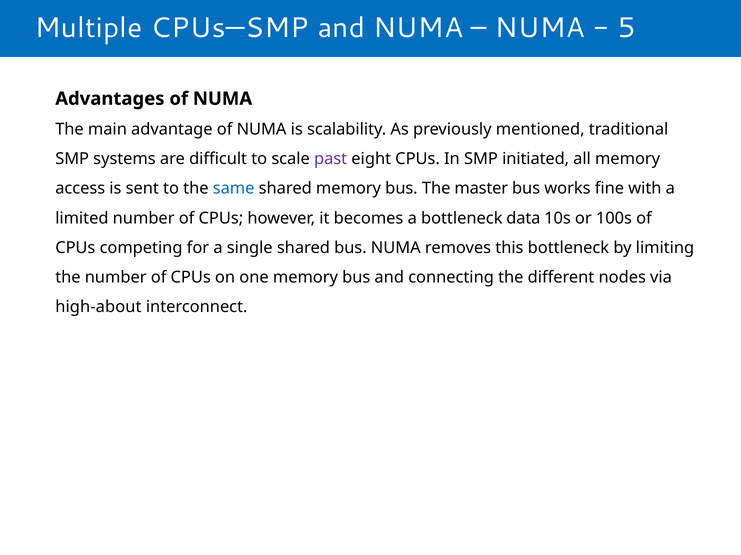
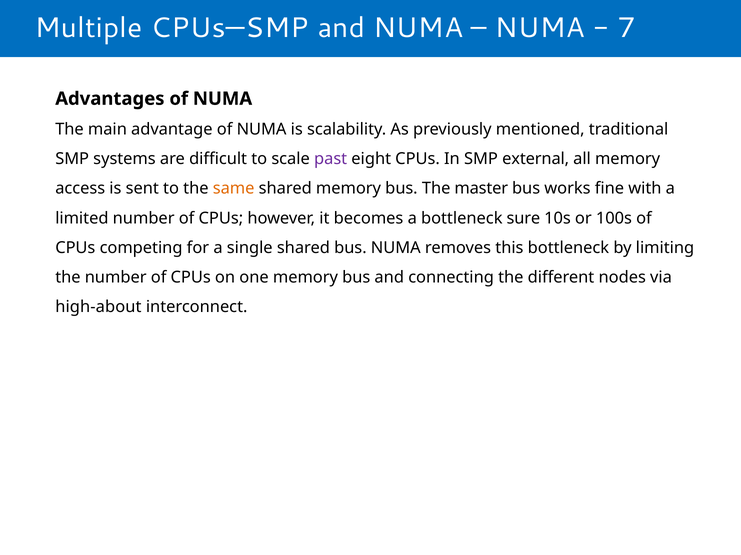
5: 5 -> 7
initiated: initiated -> external
same colour: blue -> orange
data: data -> sure
